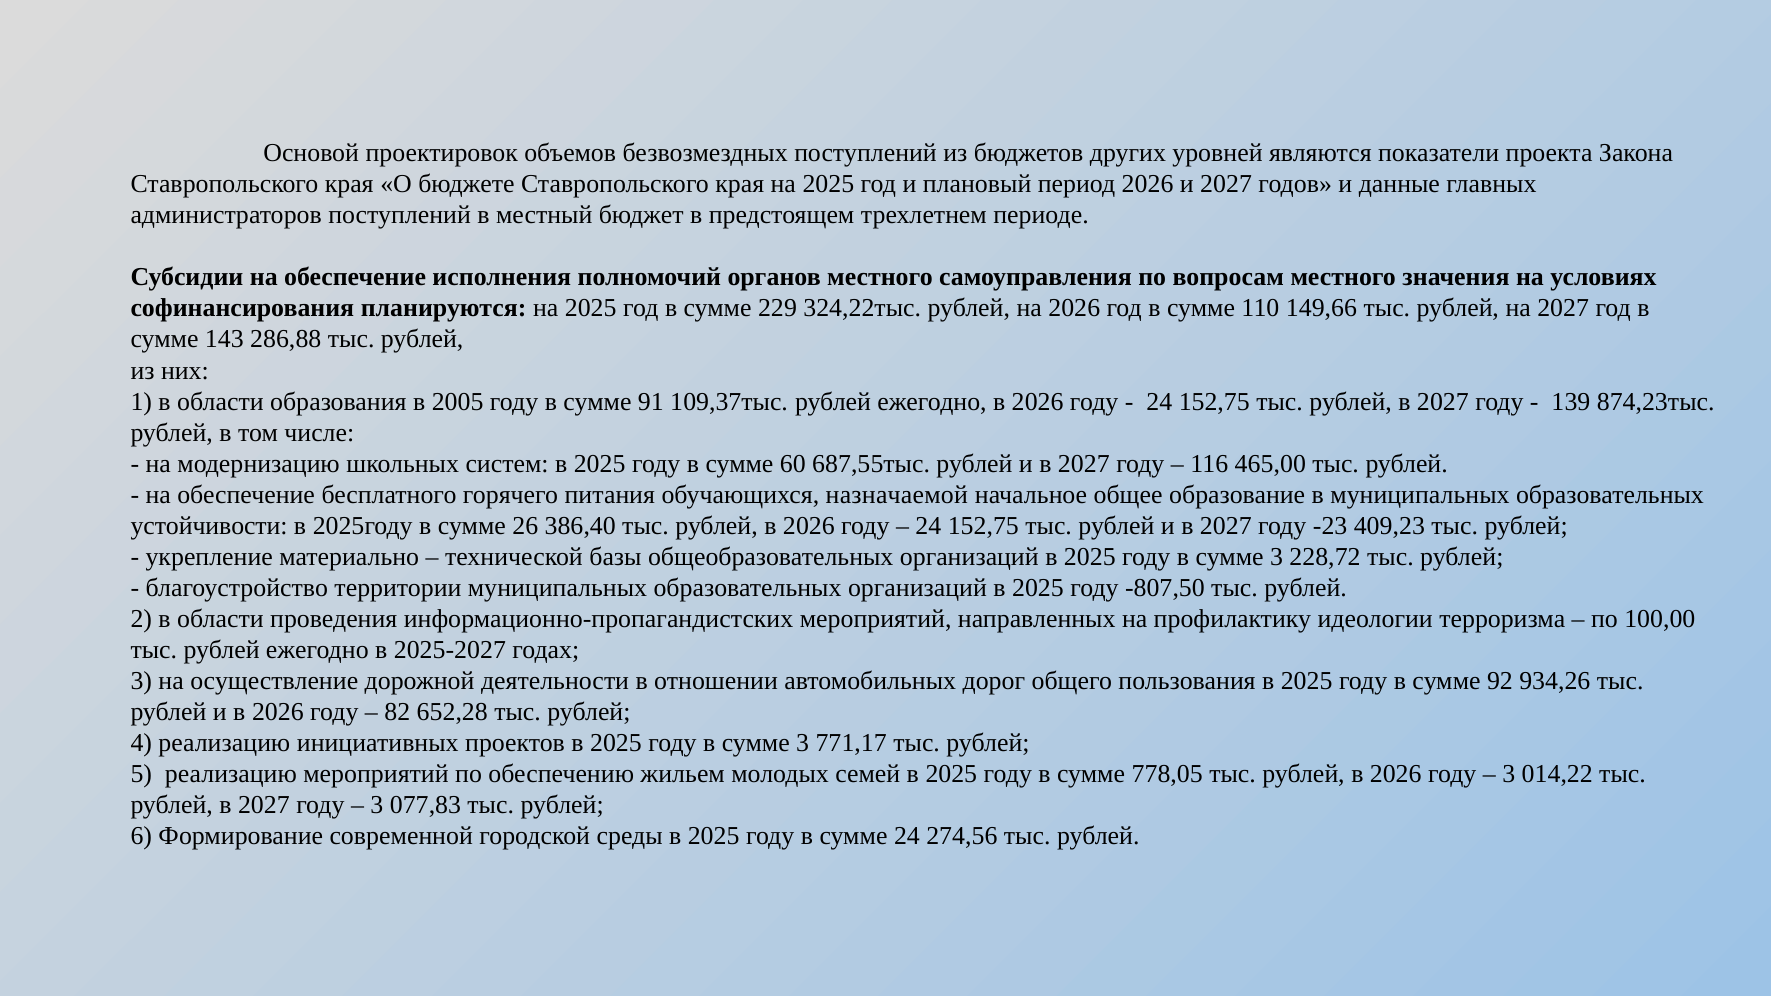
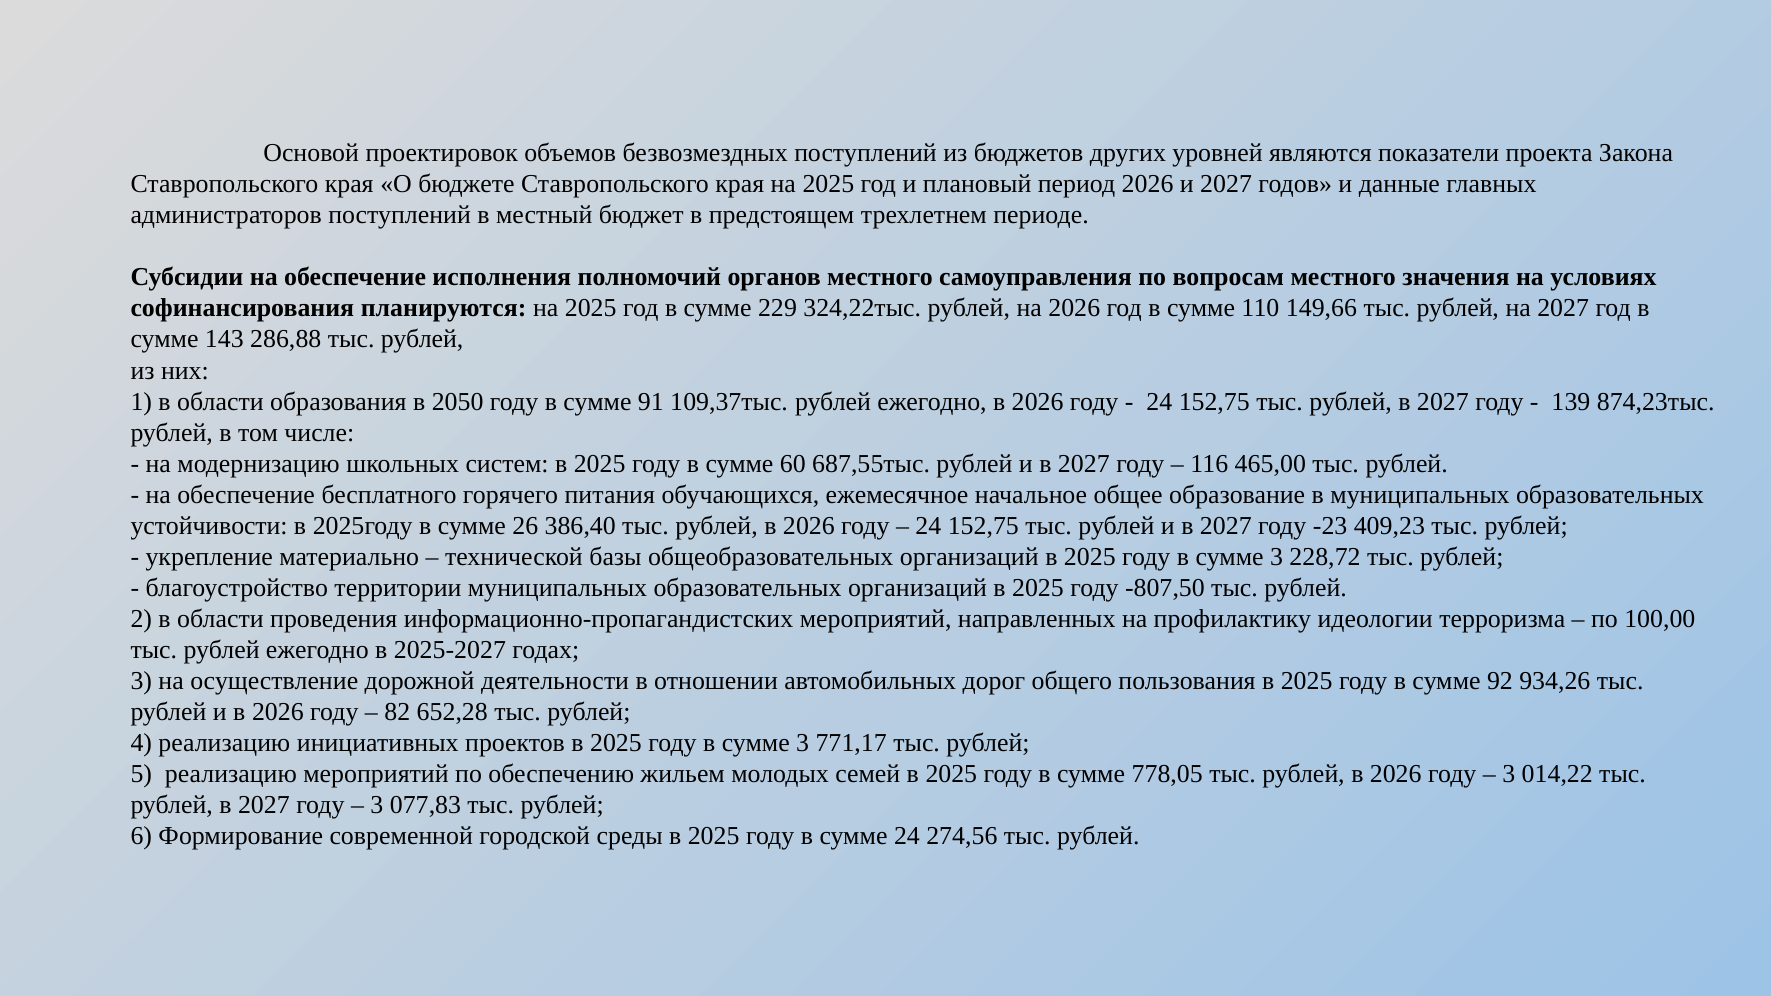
2005: 2005 -> 2050
назначаемой: назначаемой -> ежемесячное
